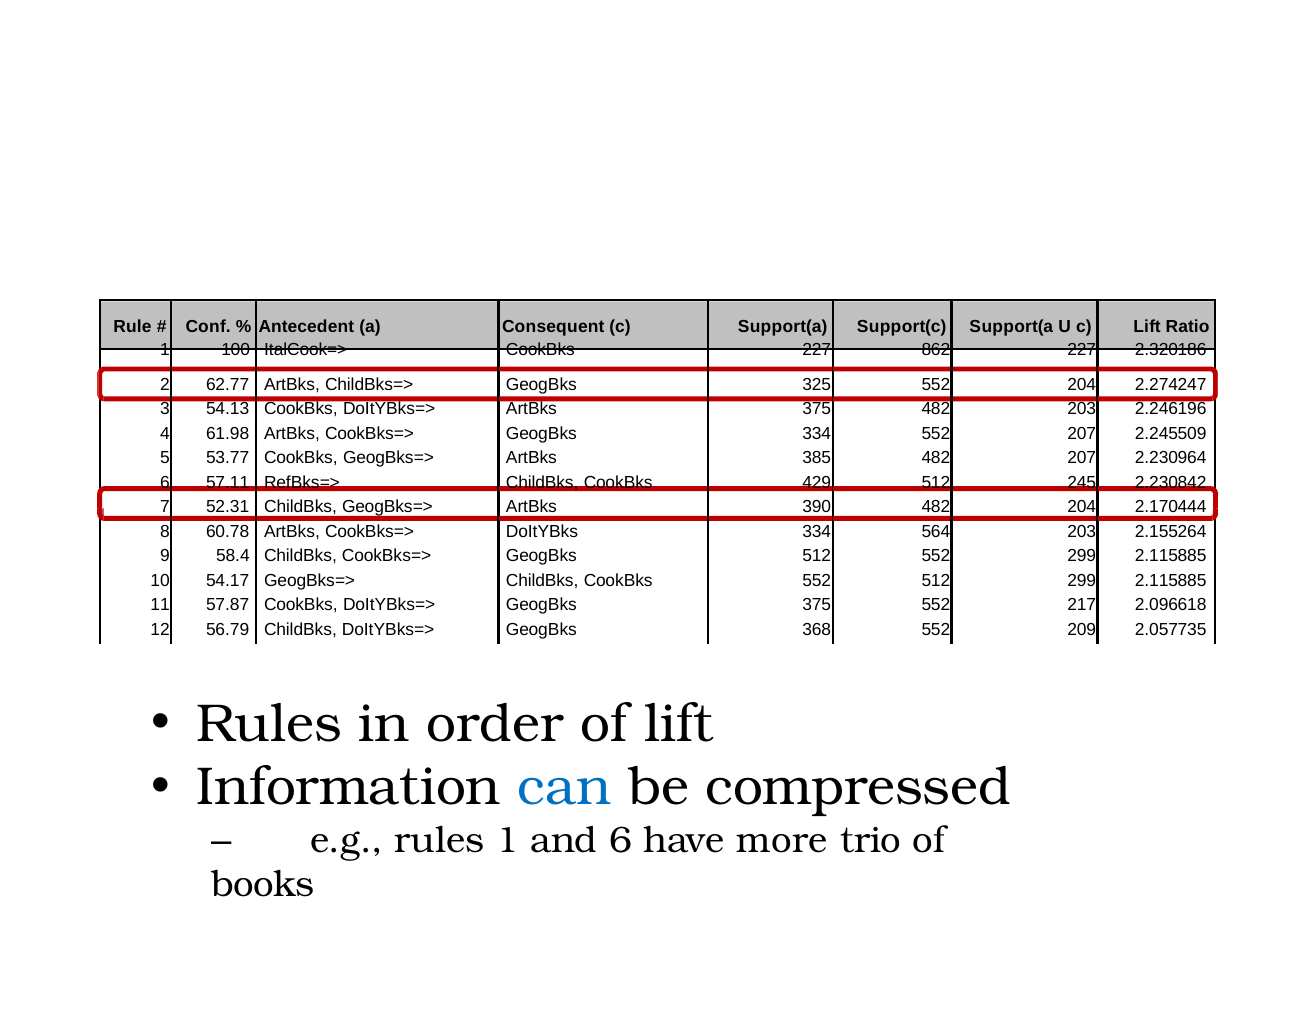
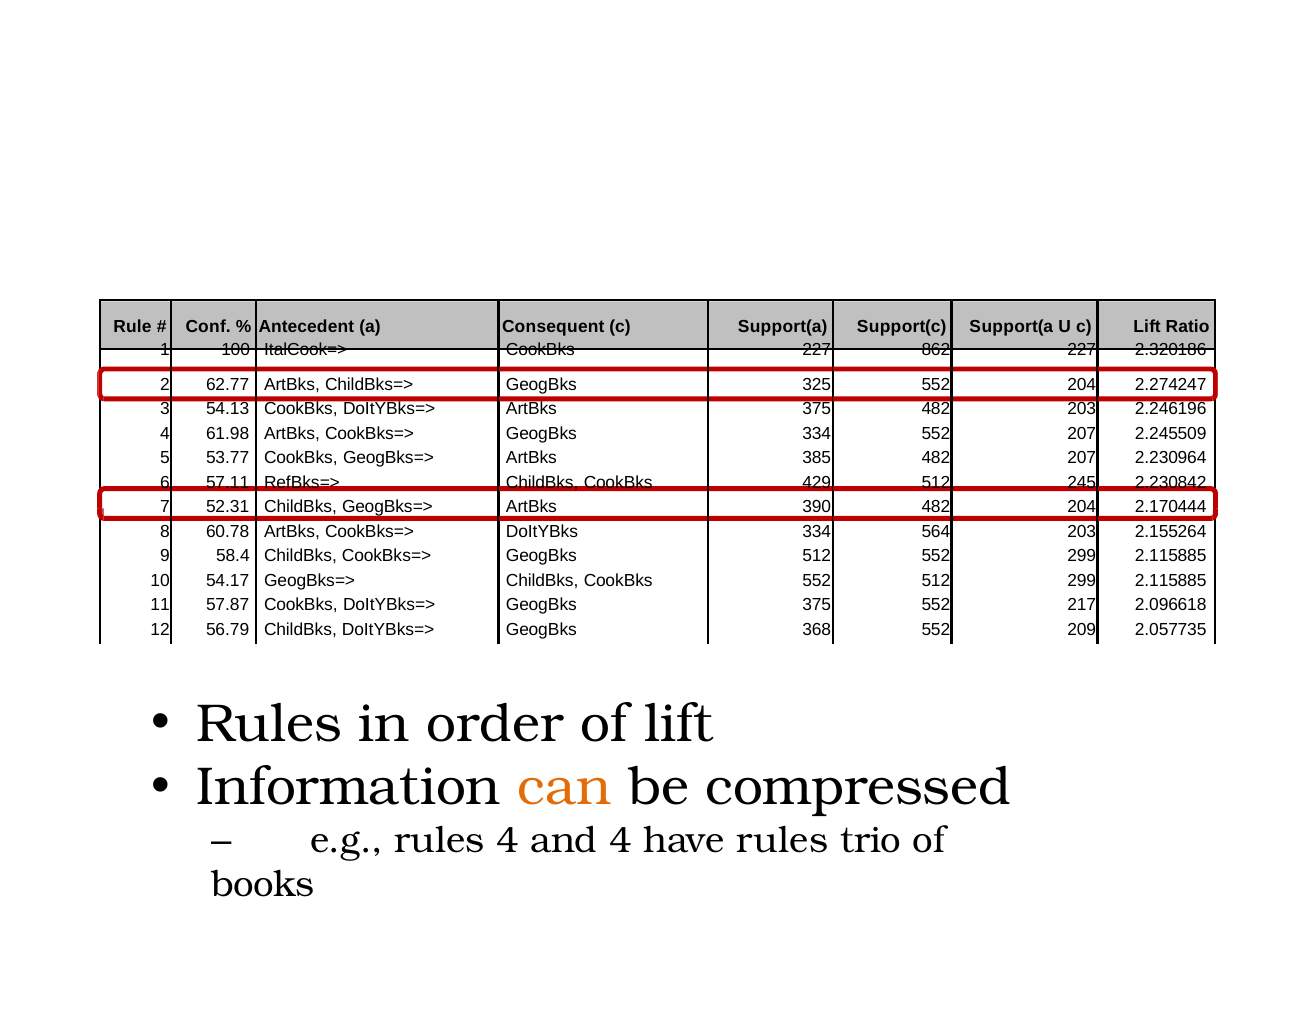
can colour: blue -> orange
rules 1: 1 -> 4
and 6: 6 -> 4
have more: more -> rules
